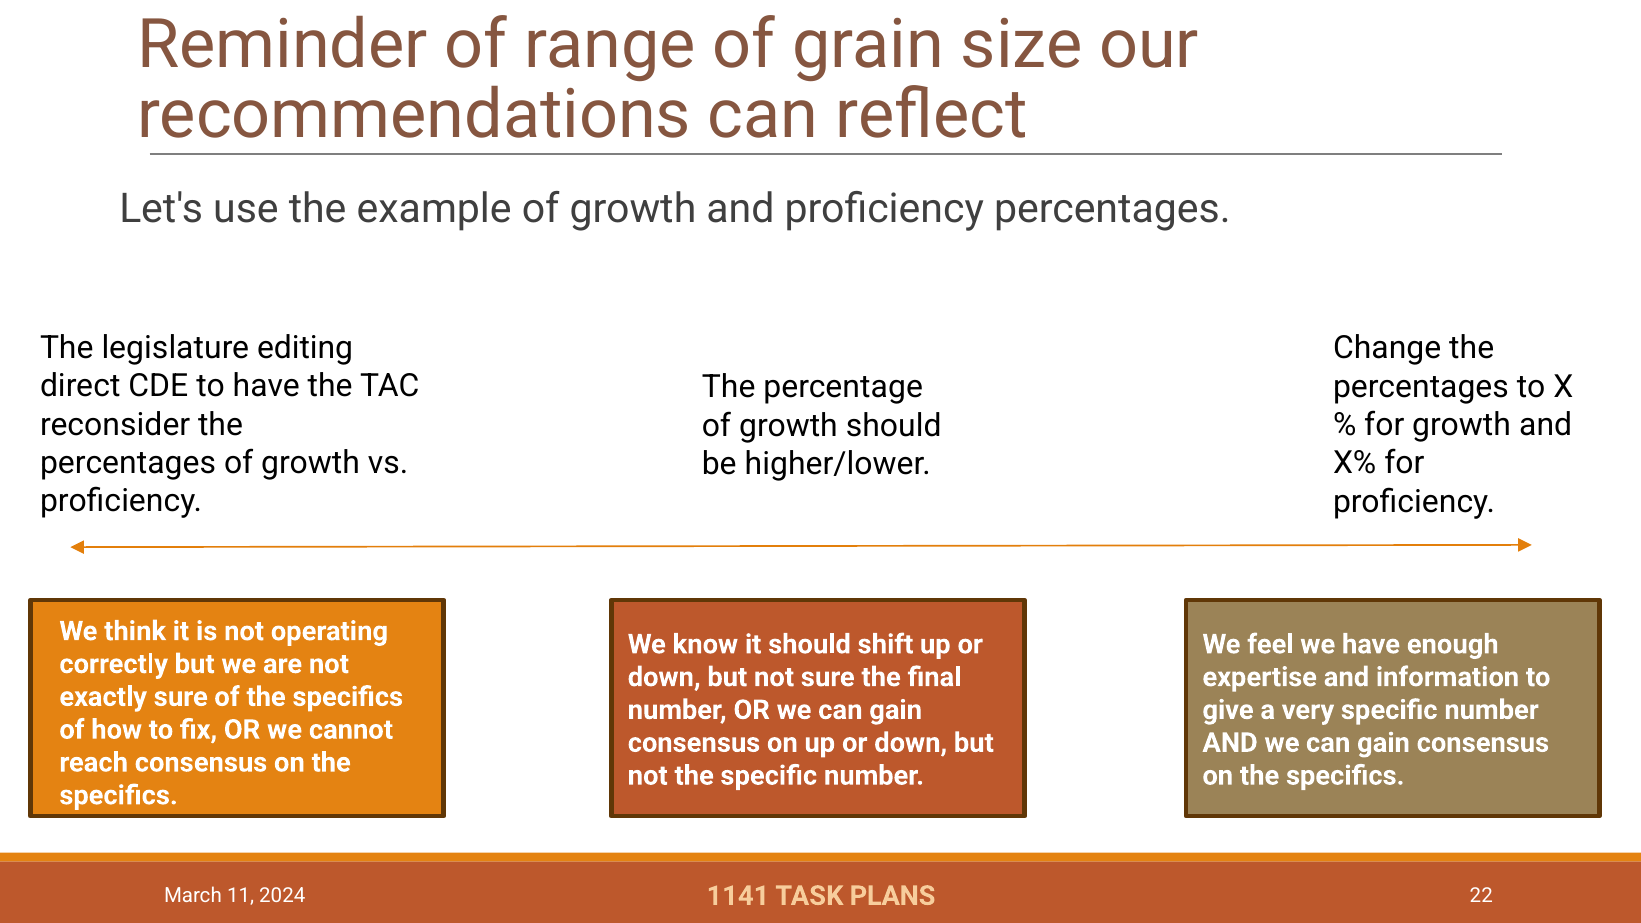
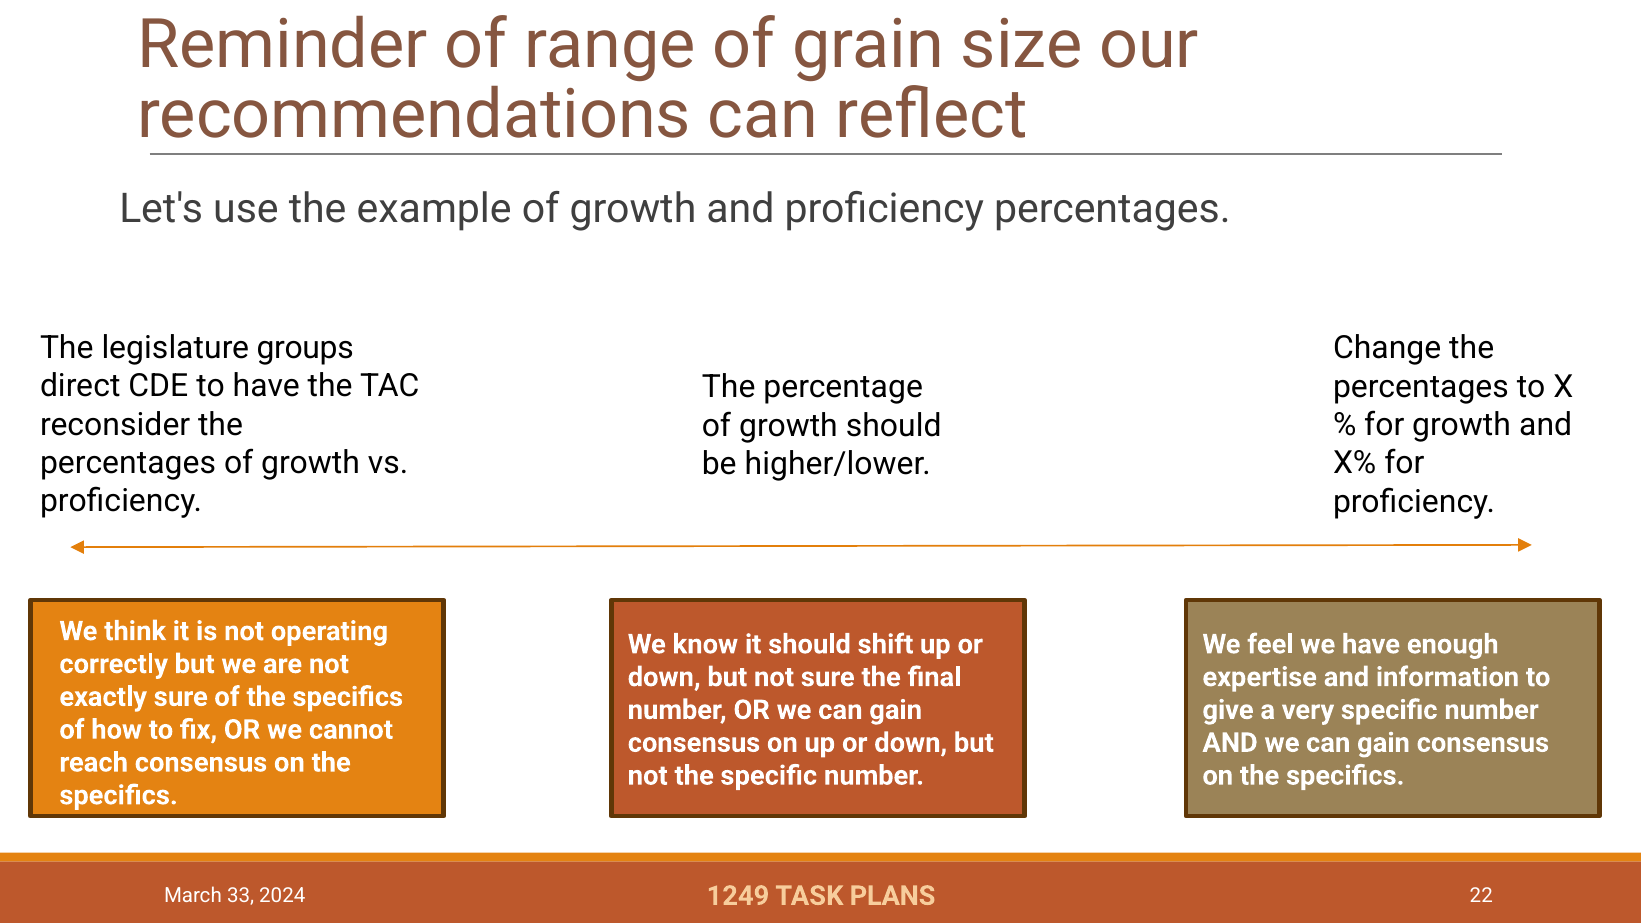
editing: editing -> groups
11: 11 -> 33
1141: 1141 -> 1249
